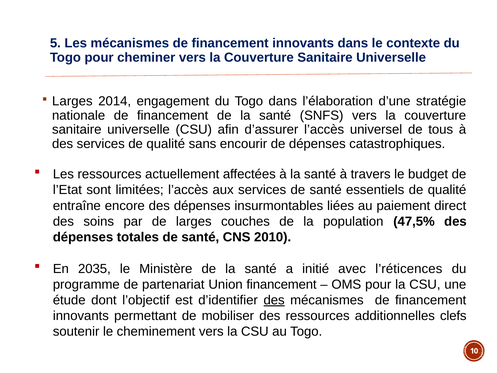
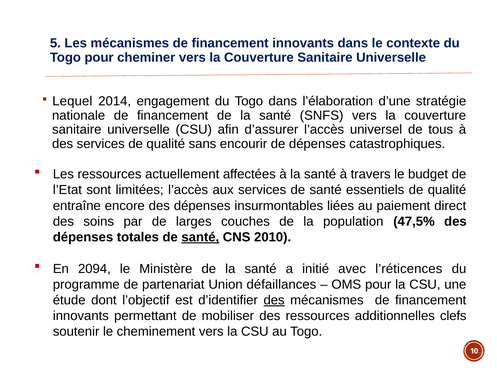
Larges at (72, 101): Larges -> Lequel
santé at (200, 237) underline: none -> present
2035: 2035 -> 2094
Union financement: financement -> défaillances
